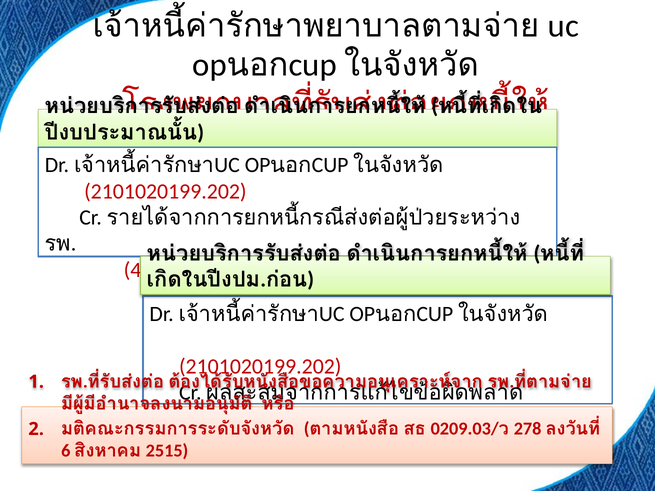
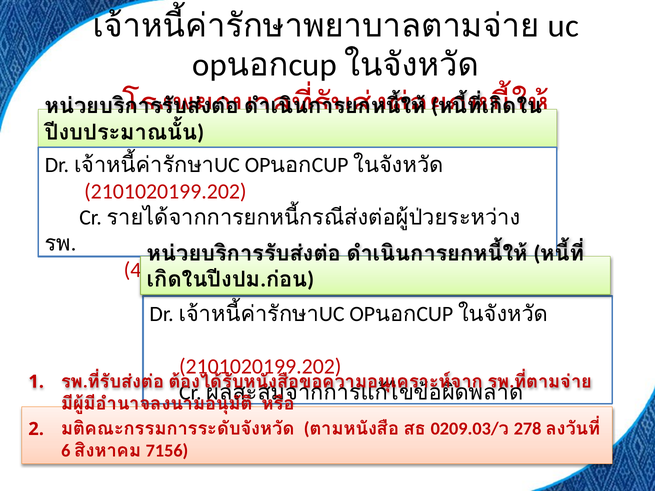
2515: 2515 -> 7156
